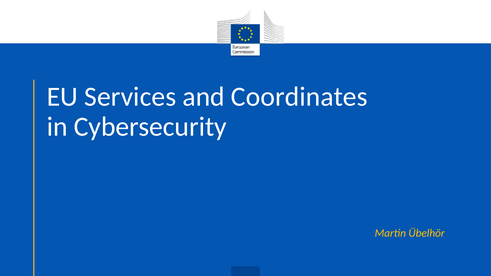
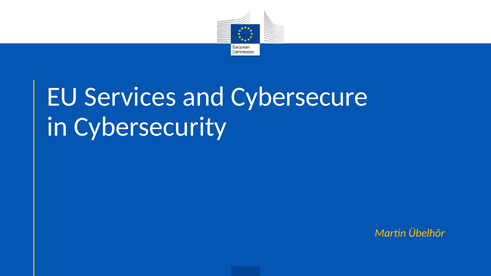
Coordinates: Coordinates -> Cybersecure
